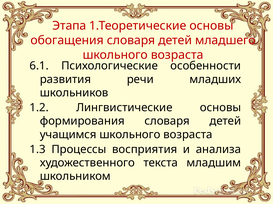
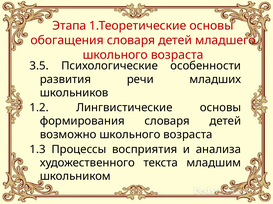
6.1: 6.1 -> 3.5
учащимся: учащимся -> возможно
